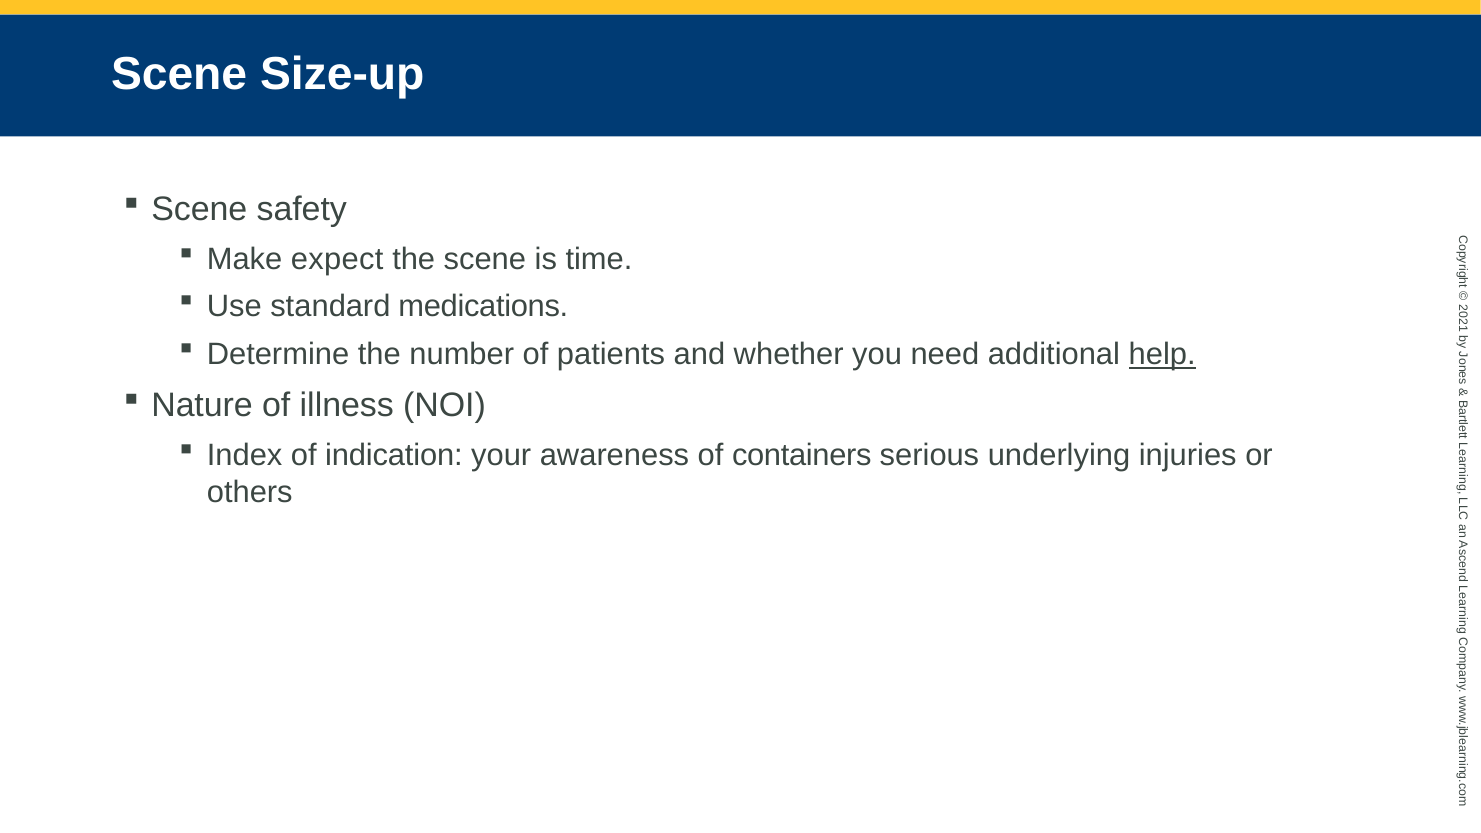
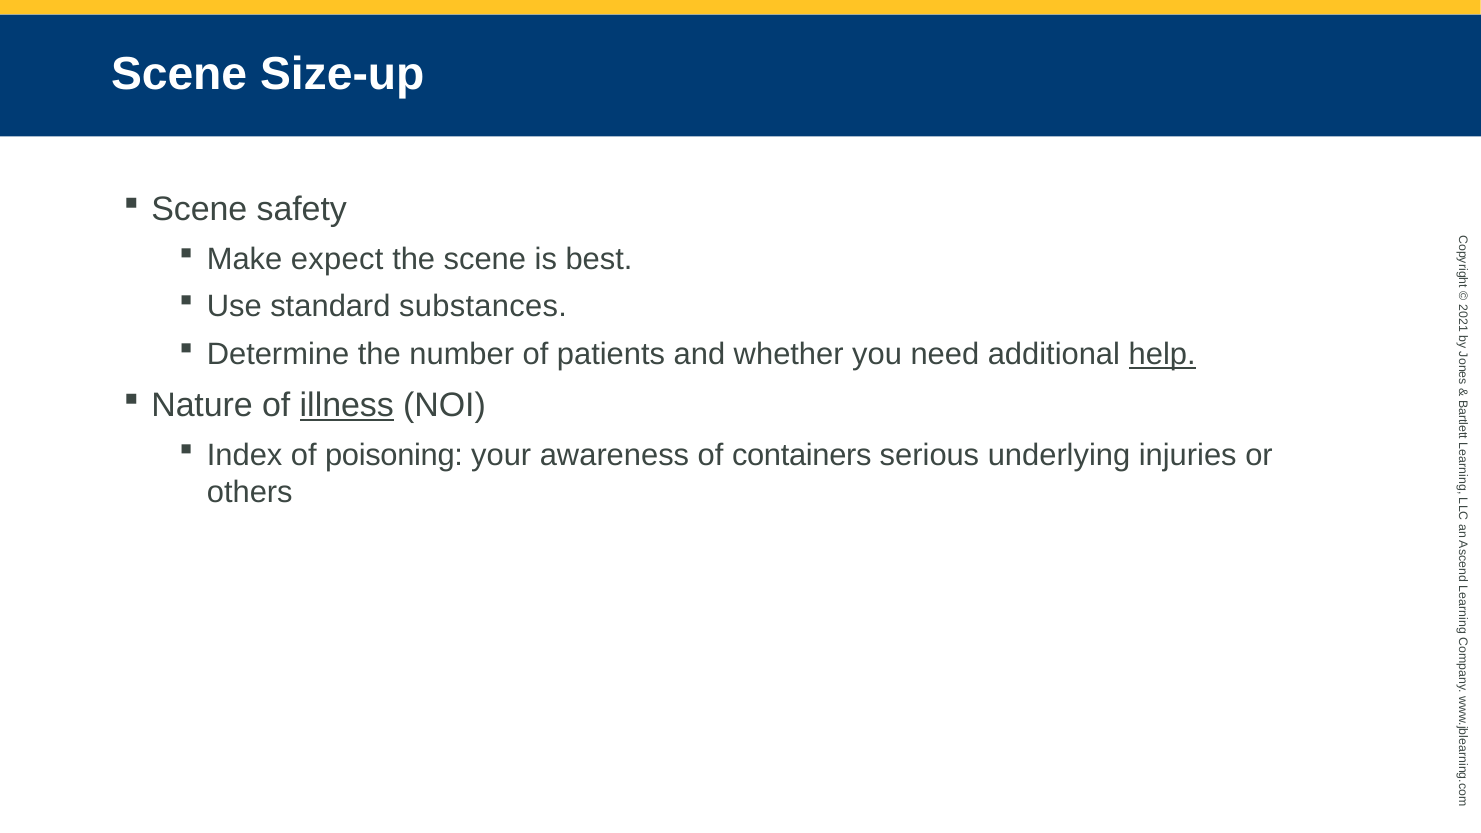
time: time -> best
medications: medications -> substances
illness underline: none -> present
indication: indication -> poisoning
